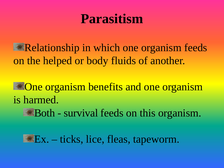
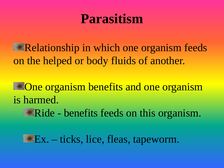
Both: Both -> Ride
survival at (81, 113): survival -> benefits
